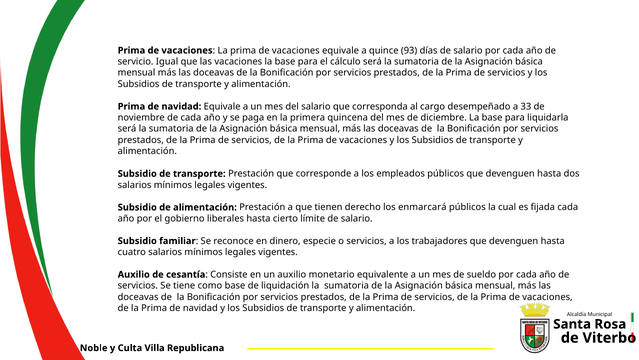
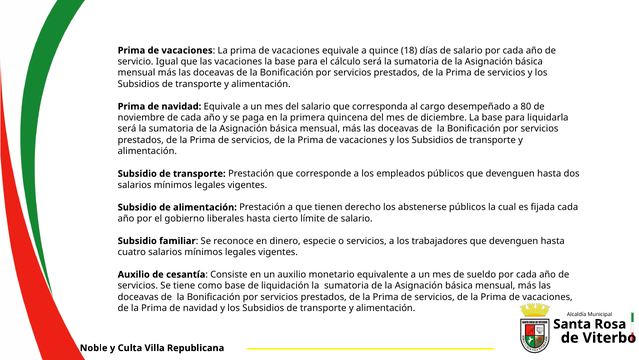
93: 93 -> 18
33: 33 -> 80
enmarcará: enmarcará -> abstenerse
